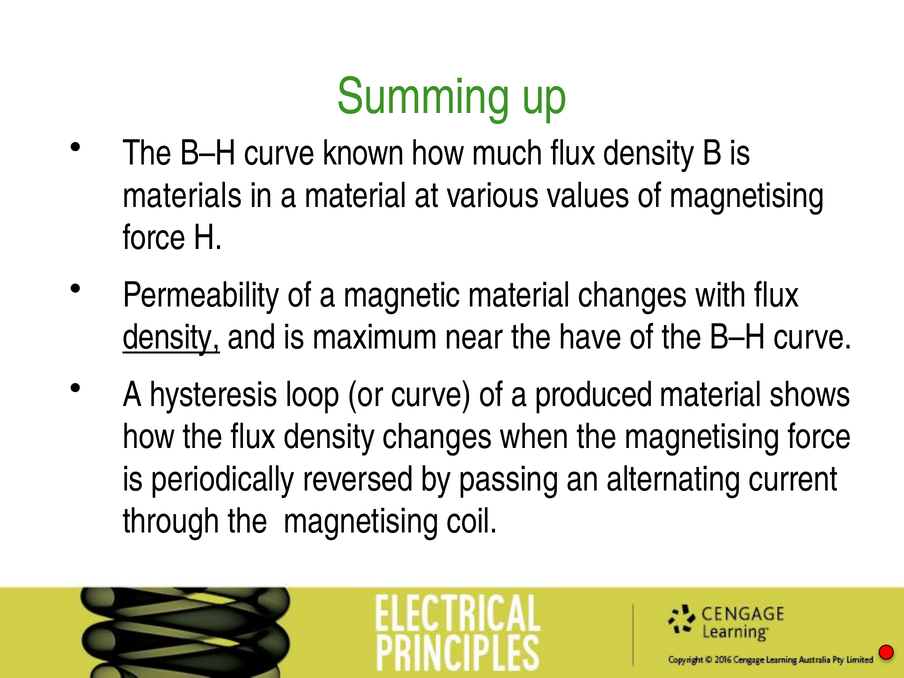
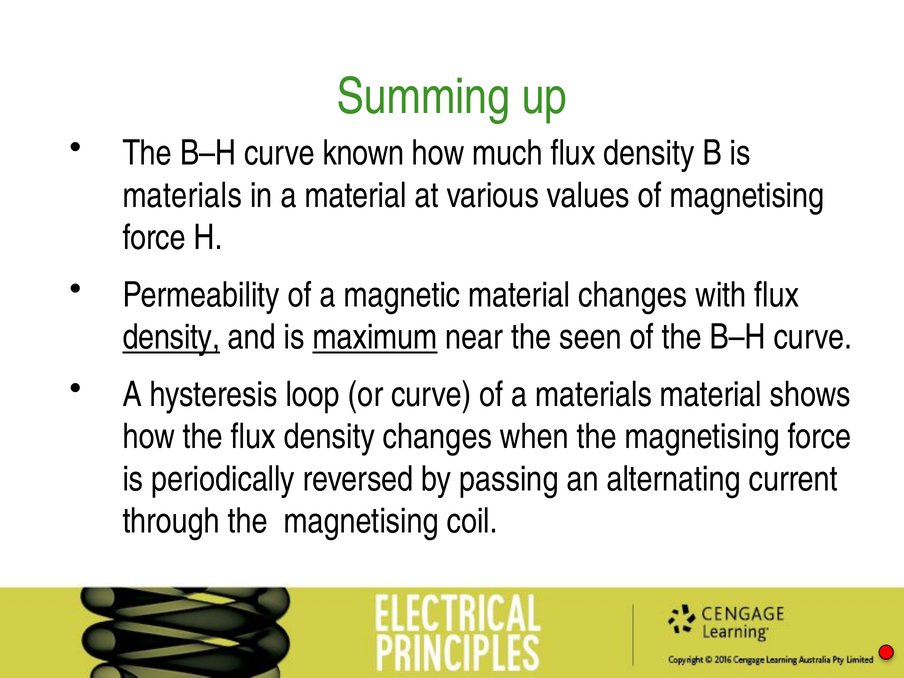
maximum underline: none -> present
have: have -> seen
a produced: produced -> materials
